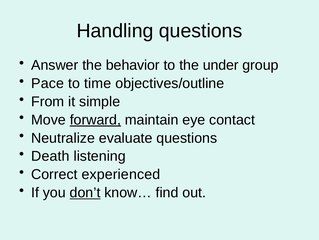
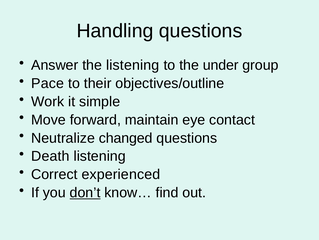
the behavior: behavior -> listening
time: time -> their
From: From -> Work
forward underline: present -> none
evaluate: evaluate -> changed
